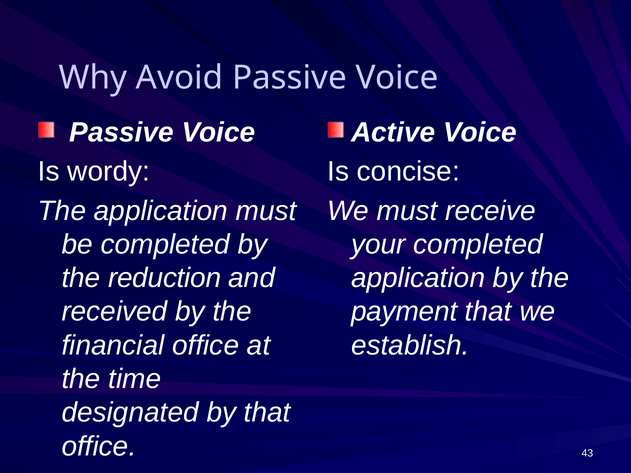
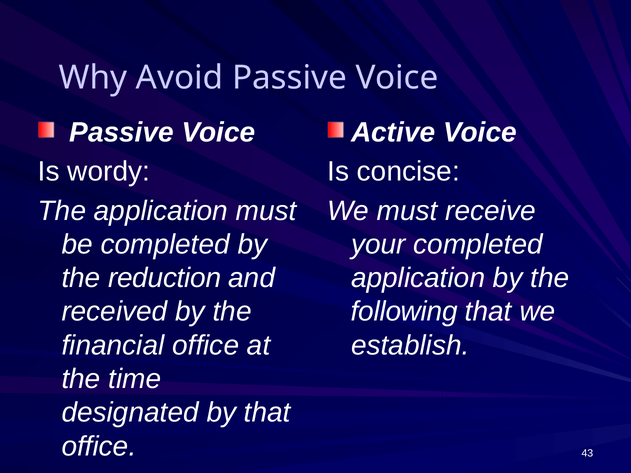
payment: payment -> following
